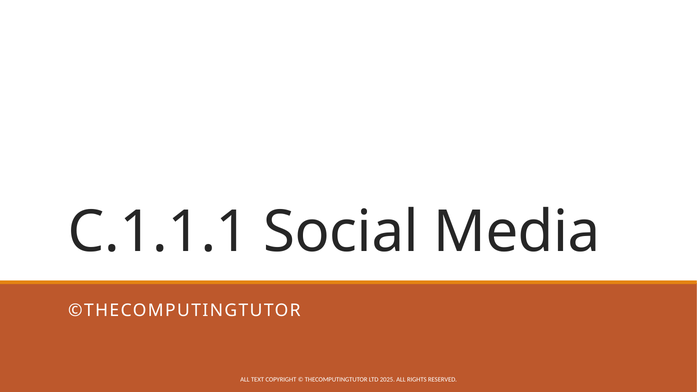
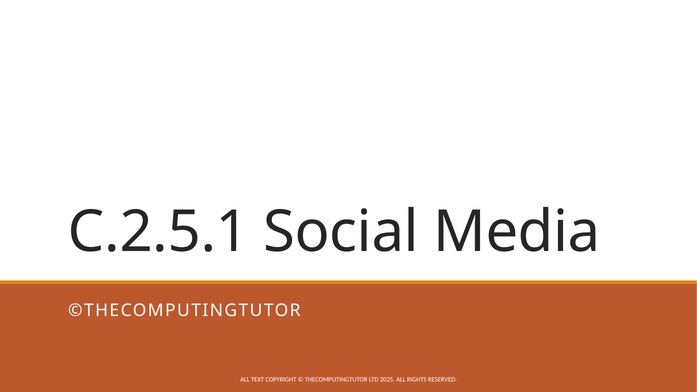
C.1.1.1: C.1.1.1 -> C.2.5.1
